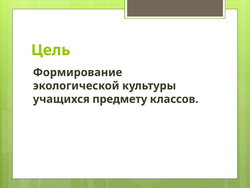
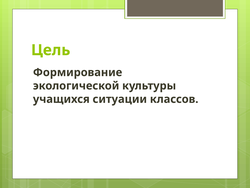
предмету: предмету -> ситуации
